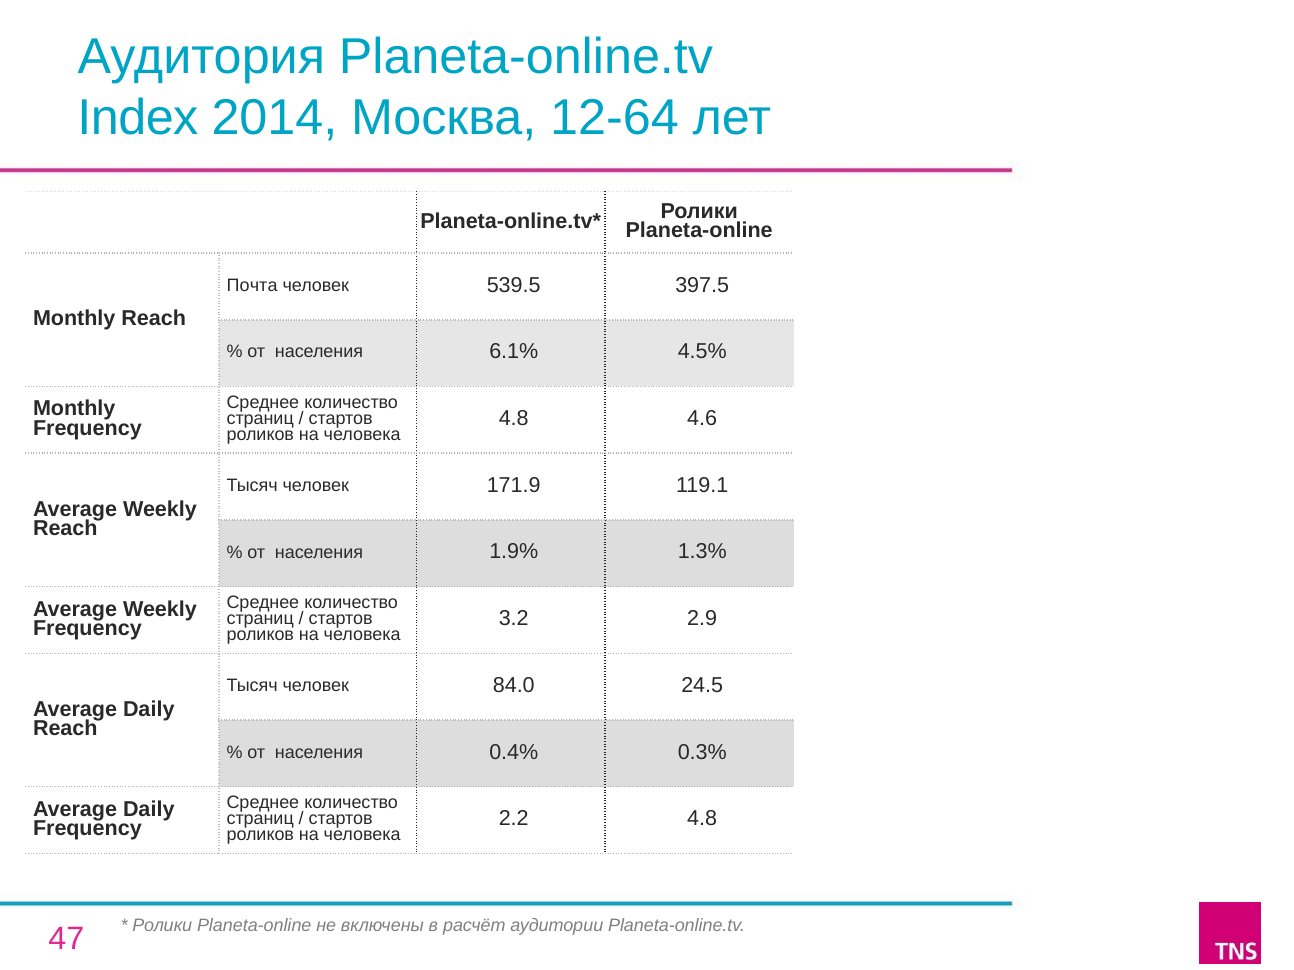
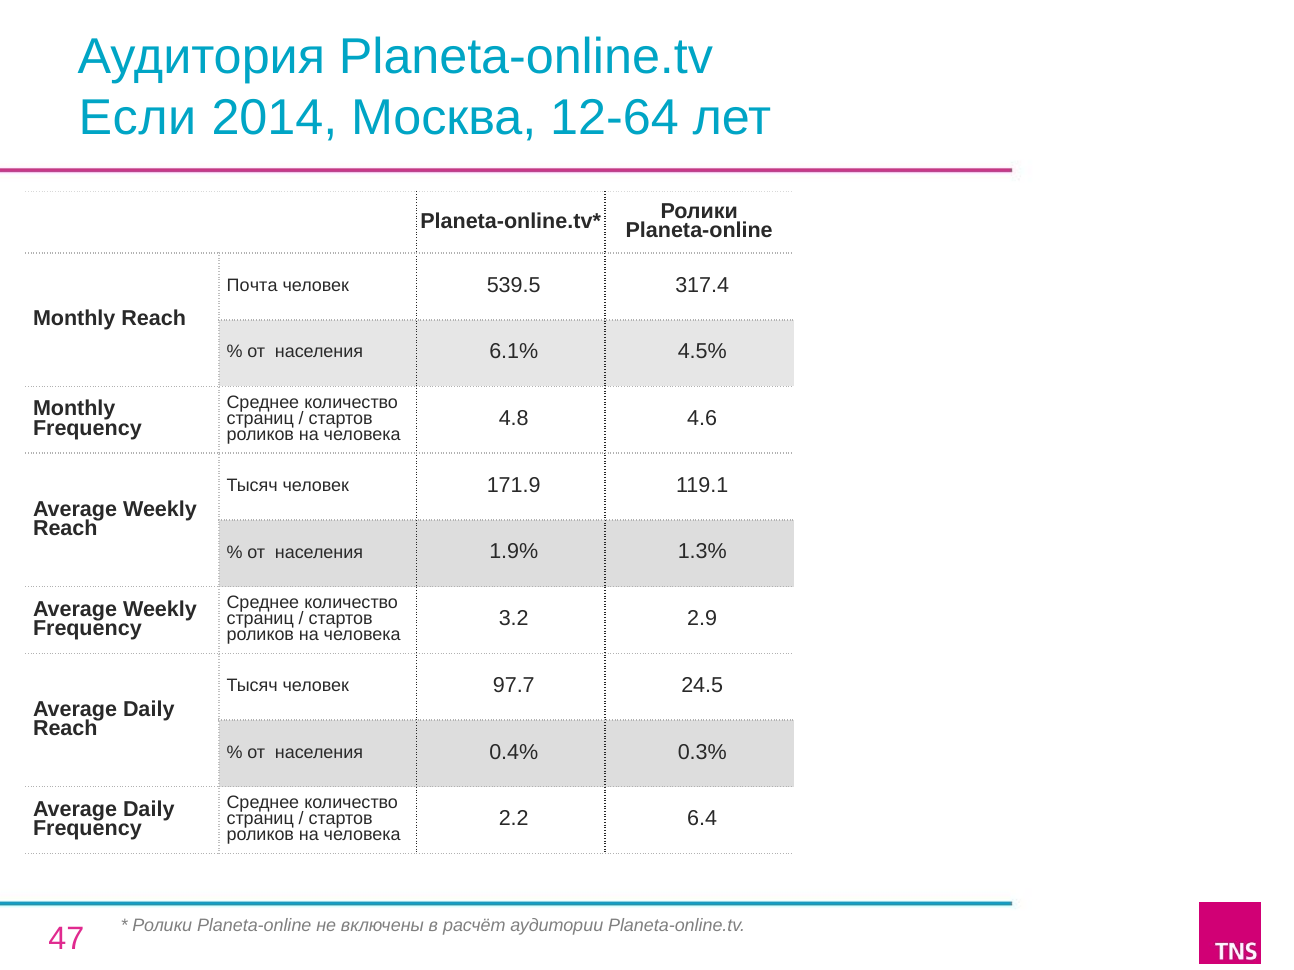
Index: Index -> Если
397.5: 397.5 -> 317.4
84.0: 84.0 -> 97.7
2.2 4.8: 4.8 -> 6.4
